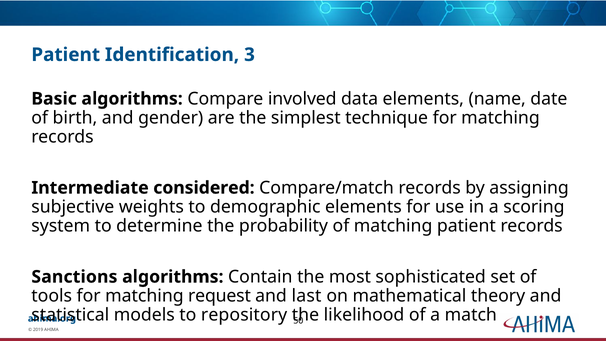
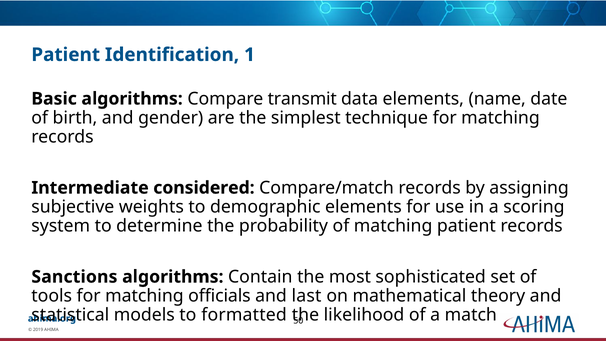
3: 3 -> 1
involved: involved -> transmit
request: request -> officials
repository: repository -> formatted
